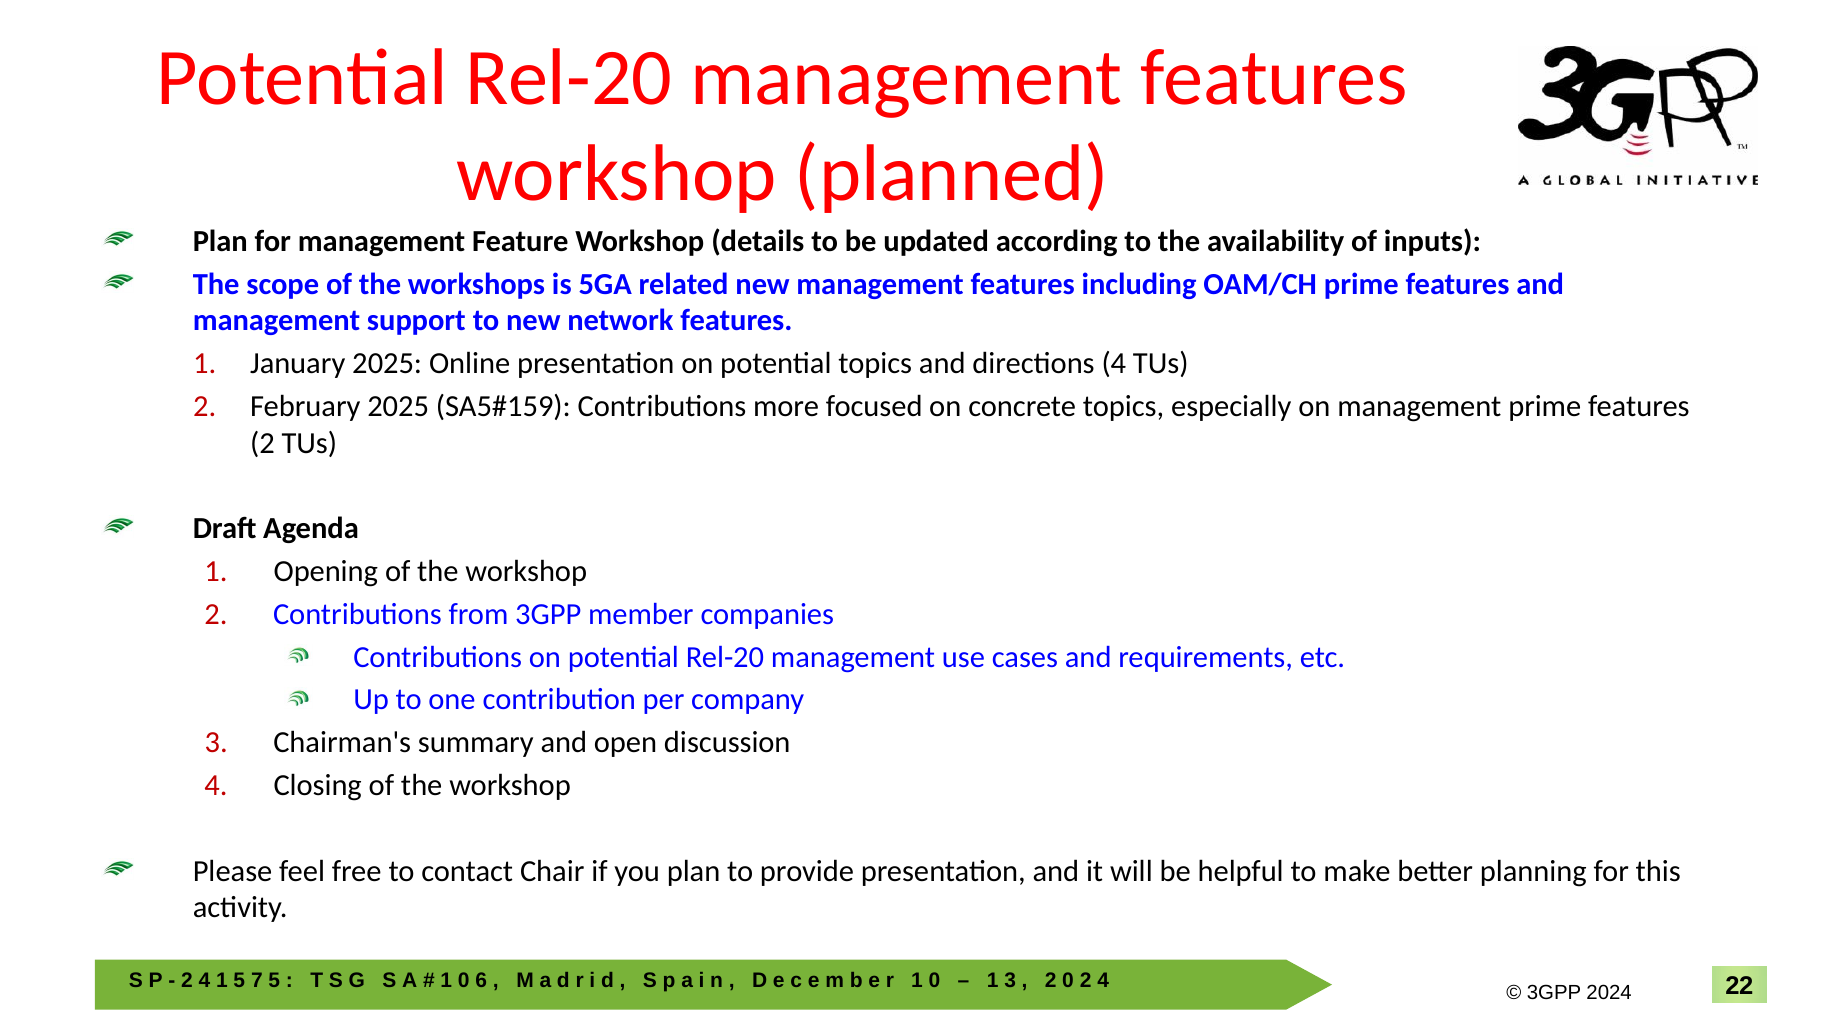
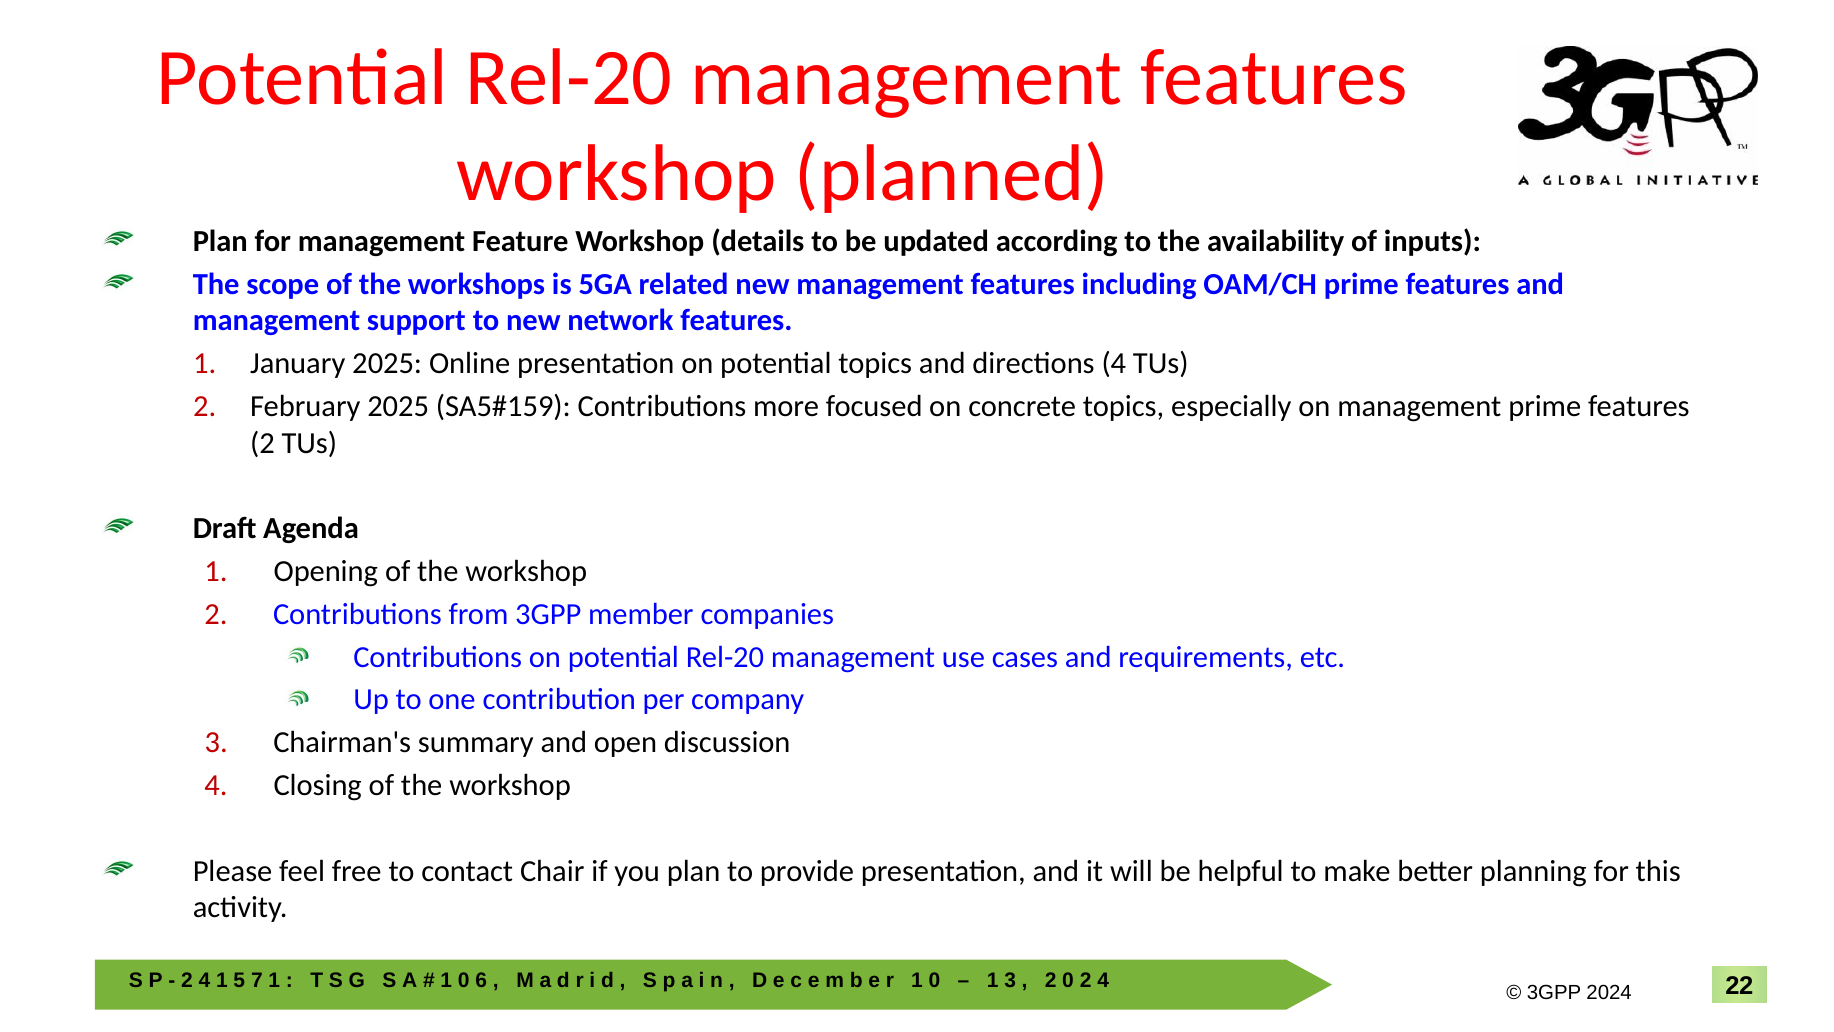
5 at (274, 980): 5 -> 1
